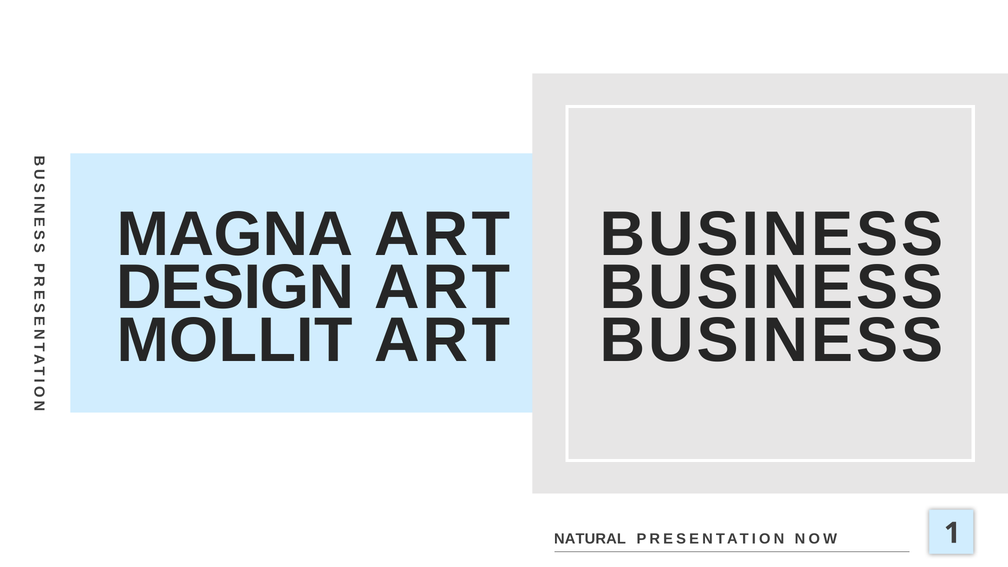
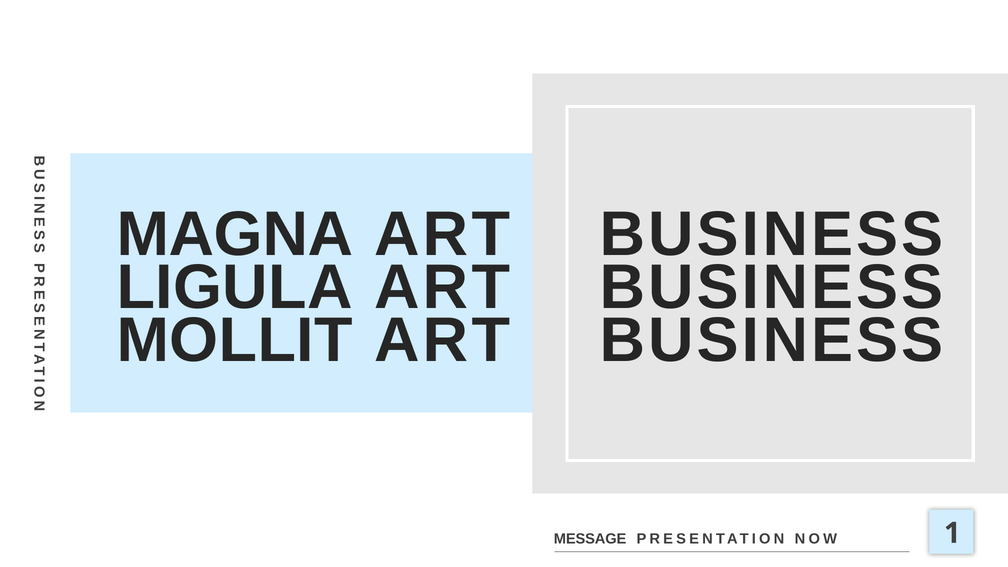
DESIGN: DESIGN -> LIGULA
NATURAL: NATURAL -> MESSAGE
